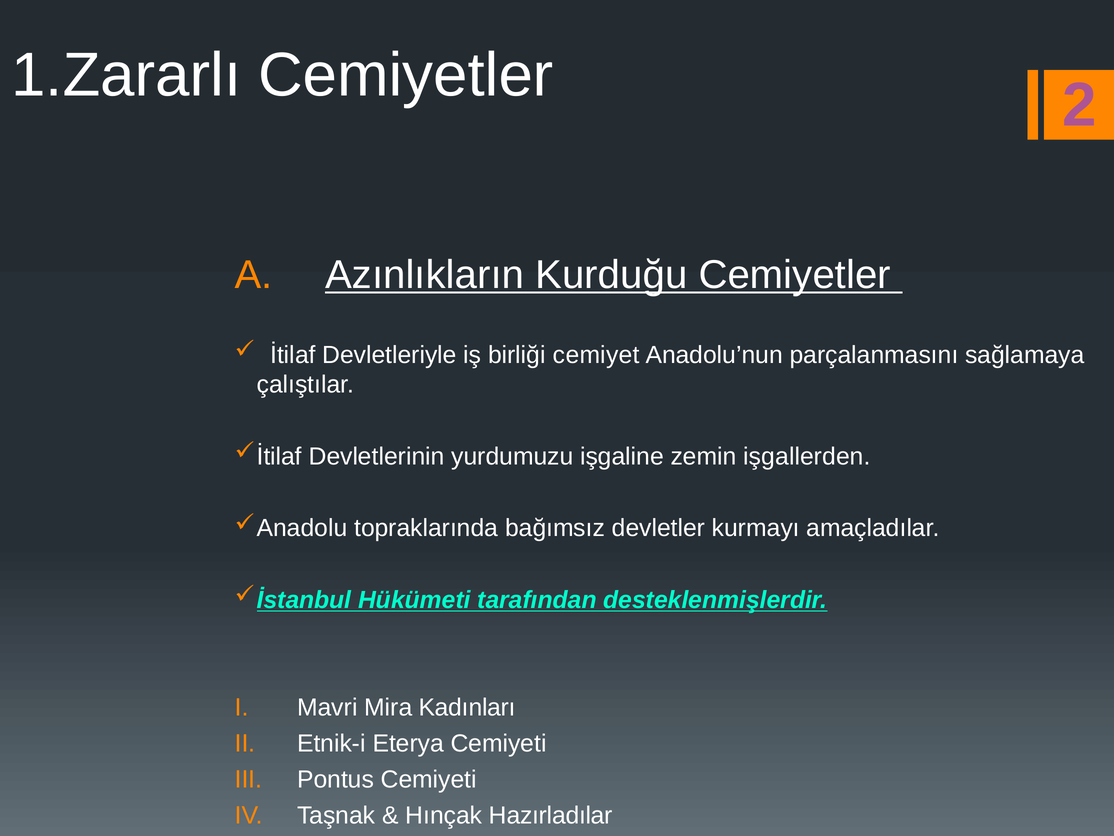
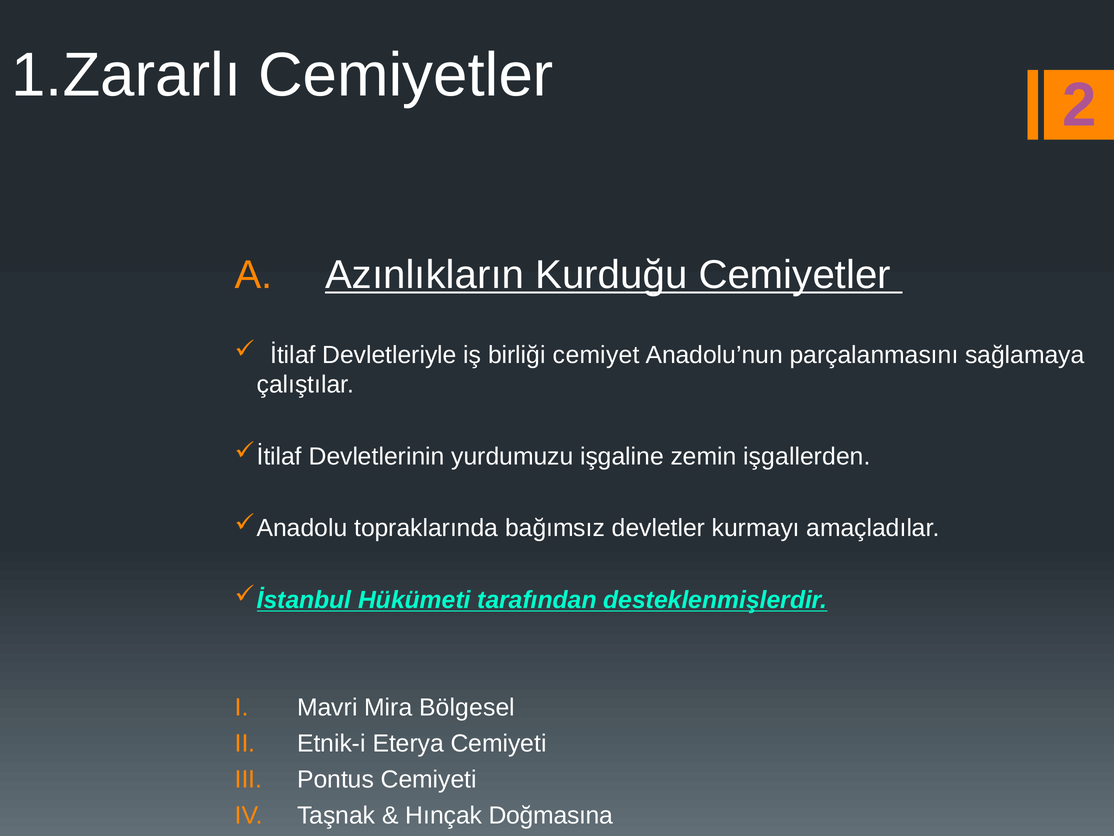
Kadınları: Kadınları -> Bölgesel
Hazırladılar: Hazırladılar -> Doğmasına
